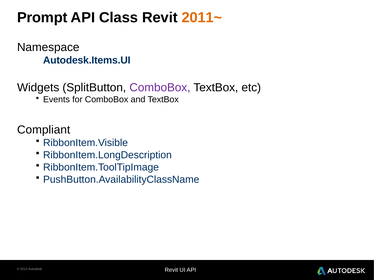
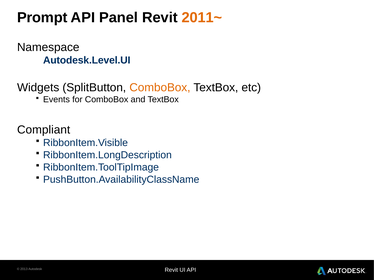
Class: Class -> Panel
Autodesk.Items.UI: Autodesk.Items.UI -> Autodesk.Level.UI
ComboBox at (160, 88) colour: purple -> orange
